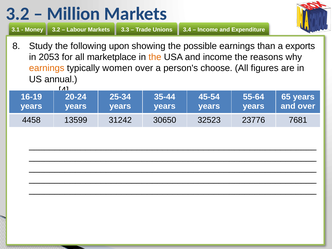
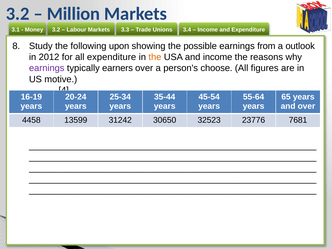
than: than -> from
exports: exports -> outlook
2053: 2053 -> 2012
all marketplace: marketplace -> expenditure
earnings at (47, 68) colour: orange -> purple
women: women -> earners
annual: annual -> motive
